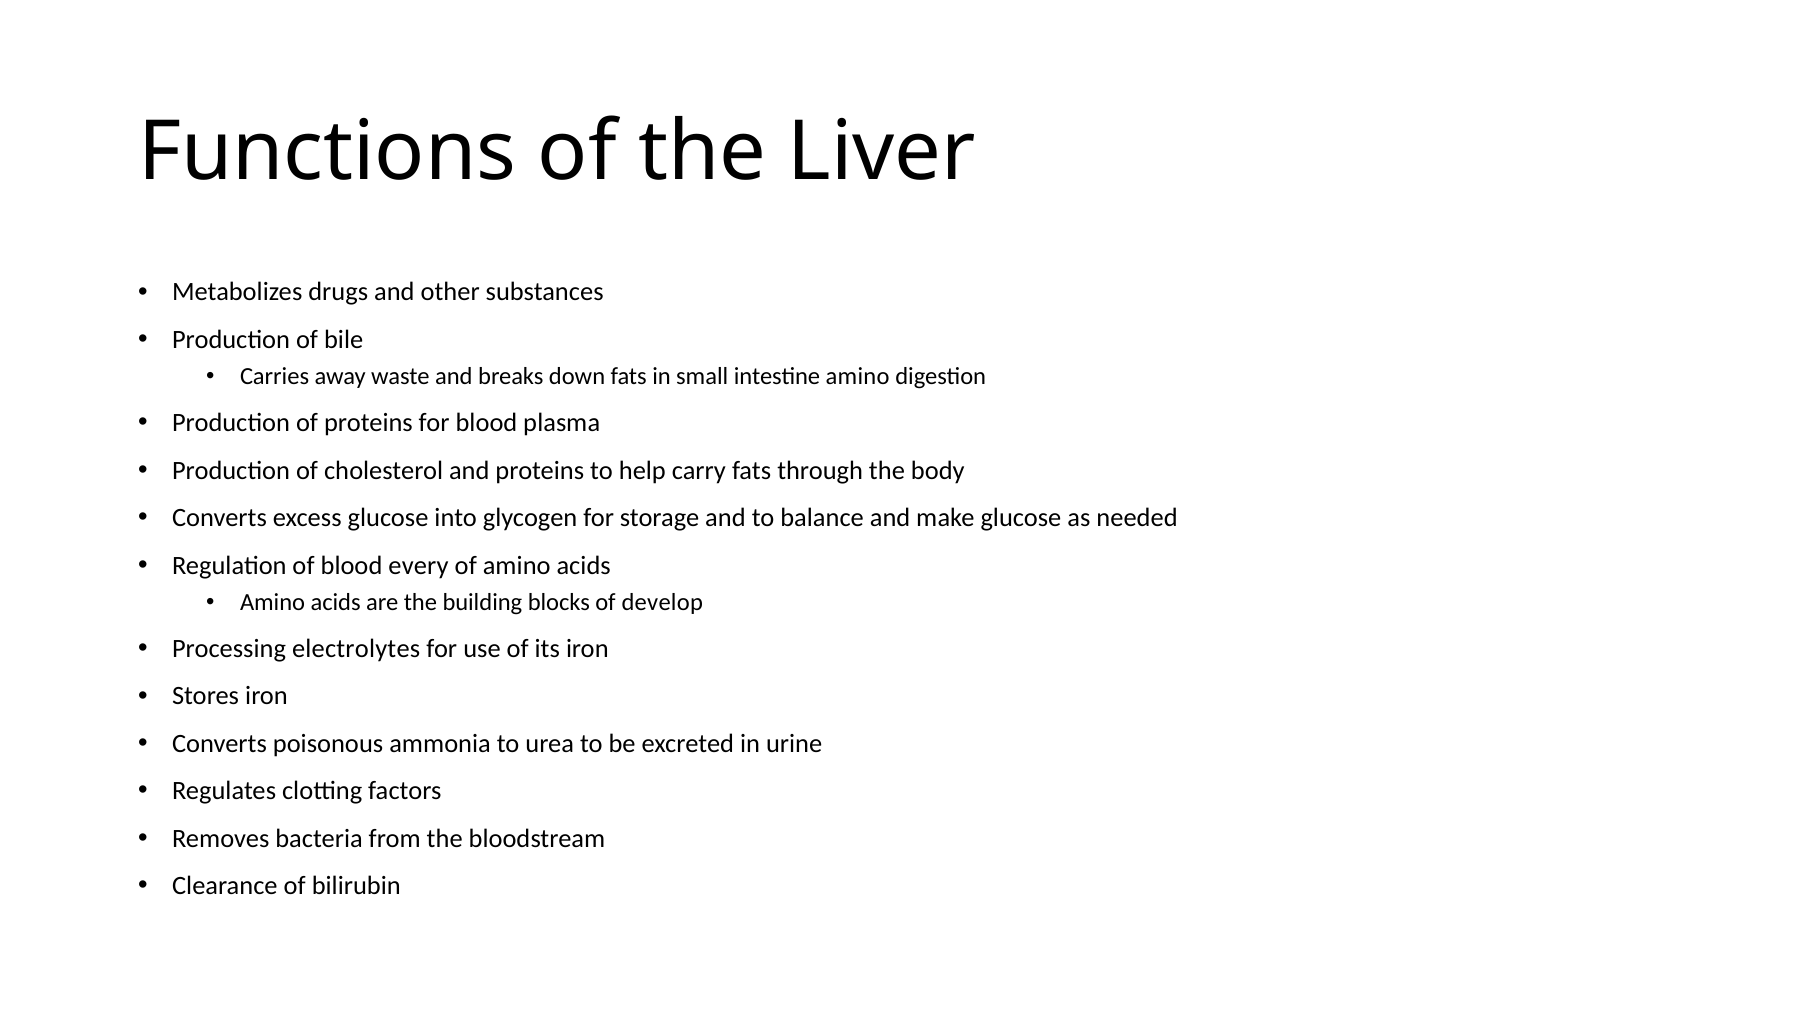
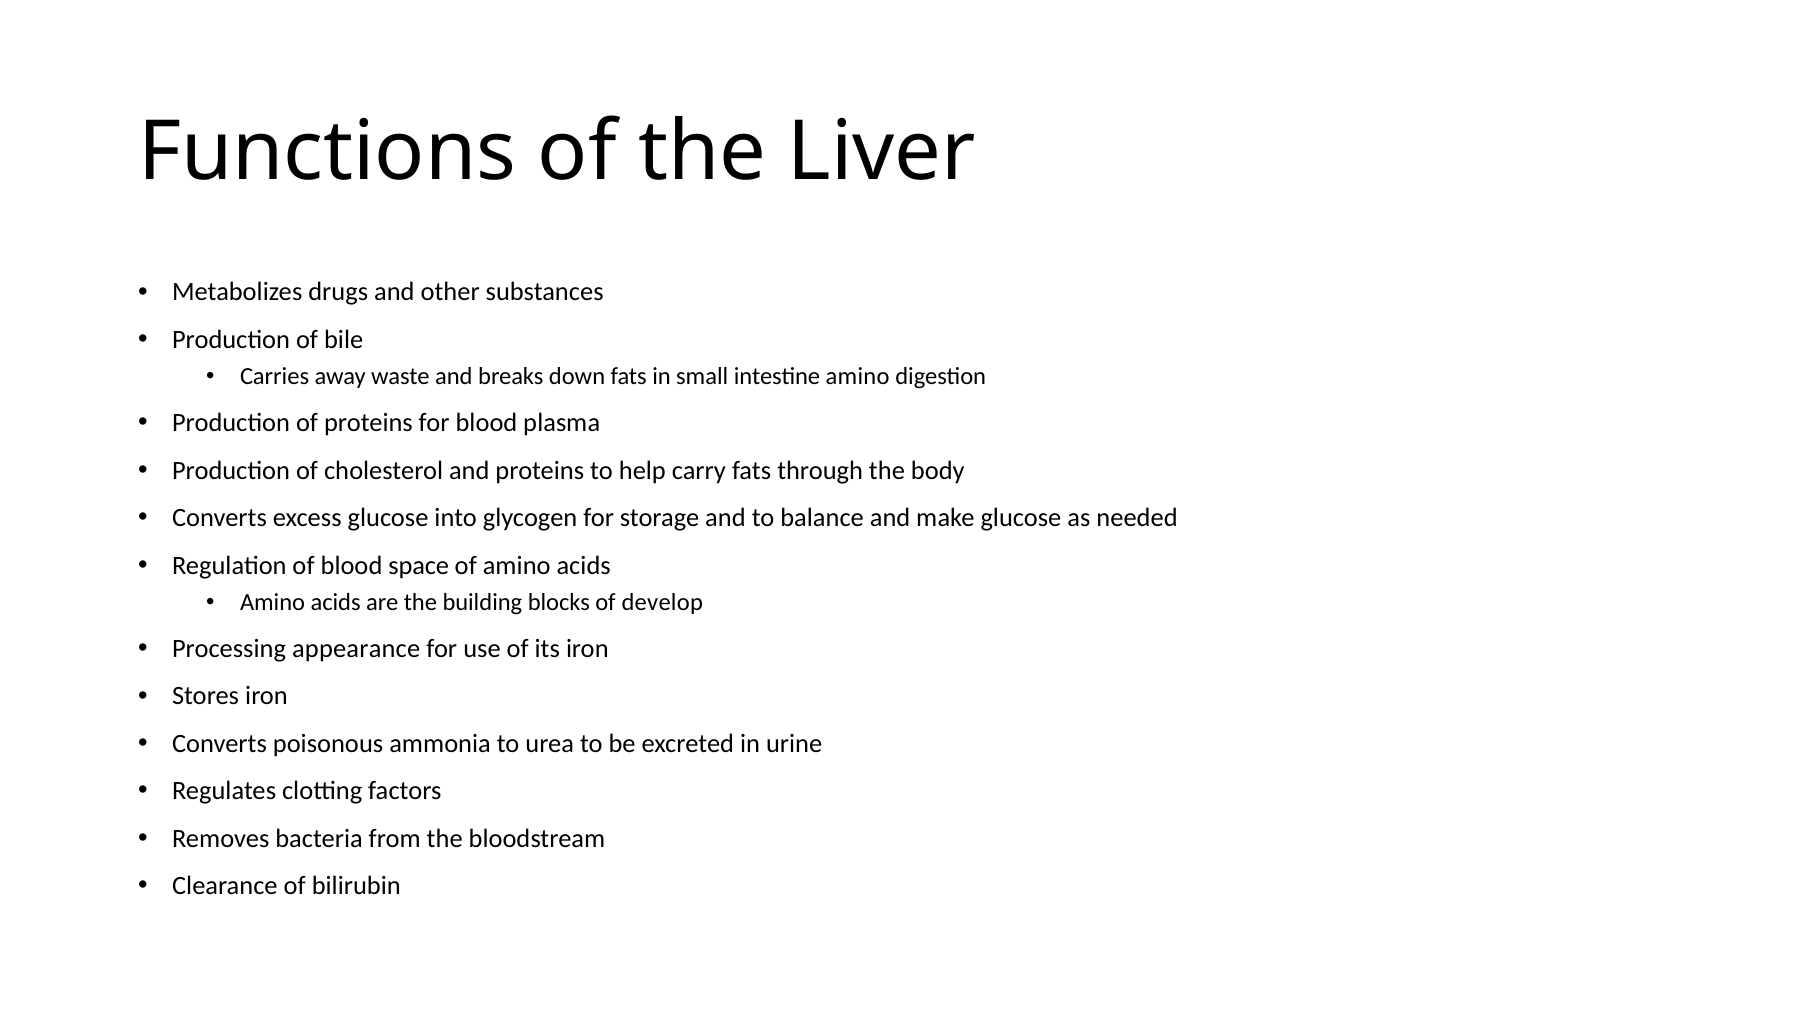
every: every -> space
electrolytes: electrolytes -> appearance
